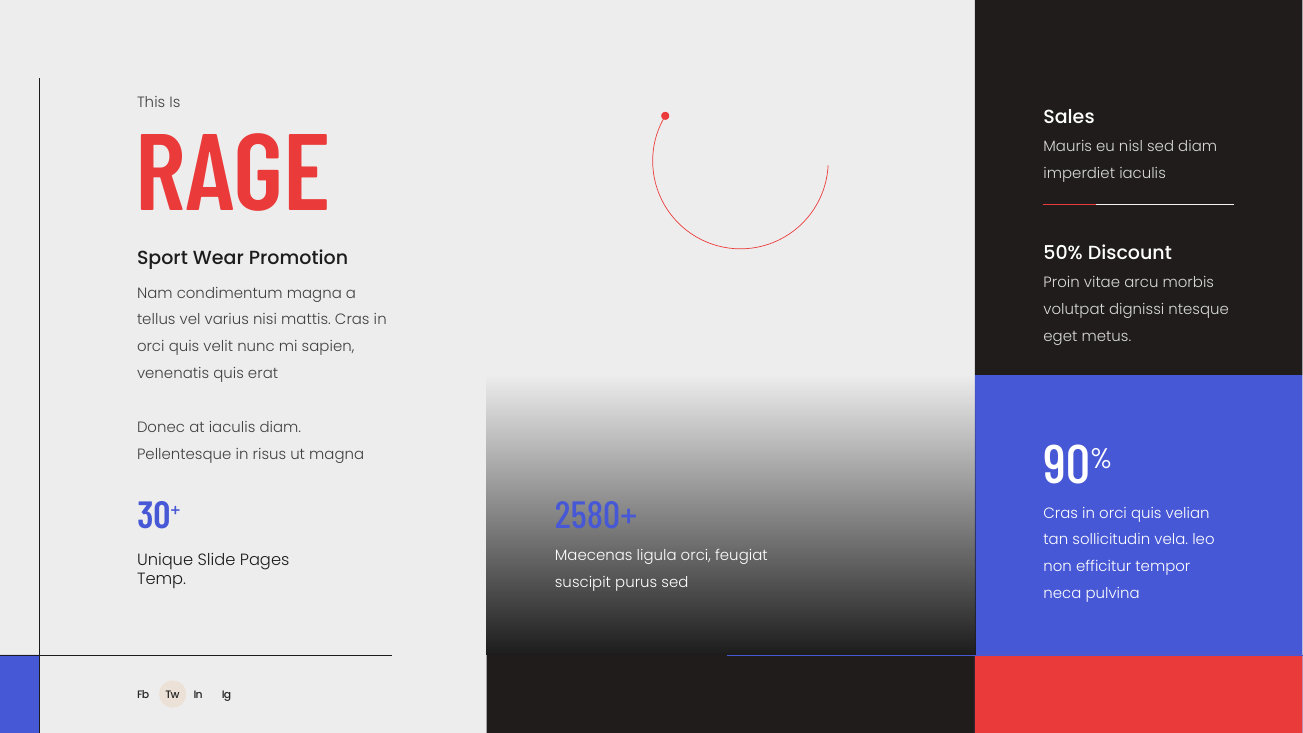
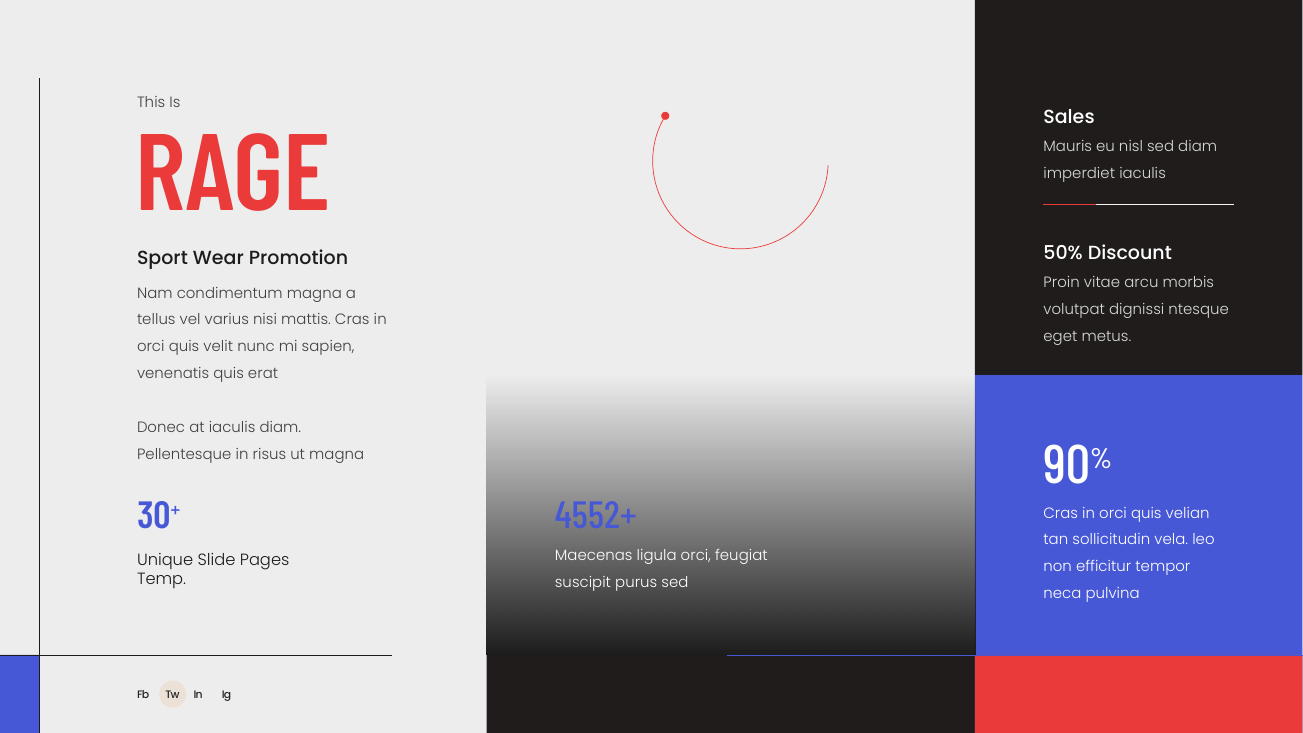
2580+: 2580+ -> 4552+
